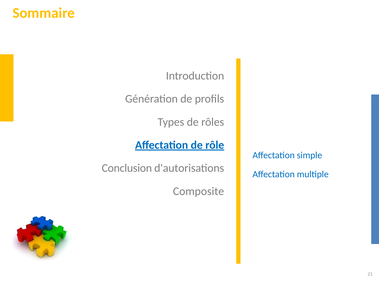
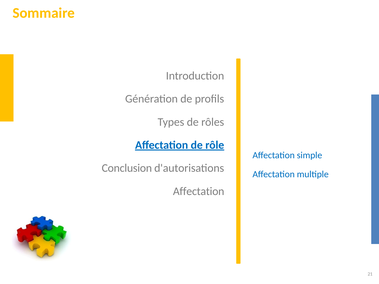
Composite at (199, 191): Composite -> Affectation
